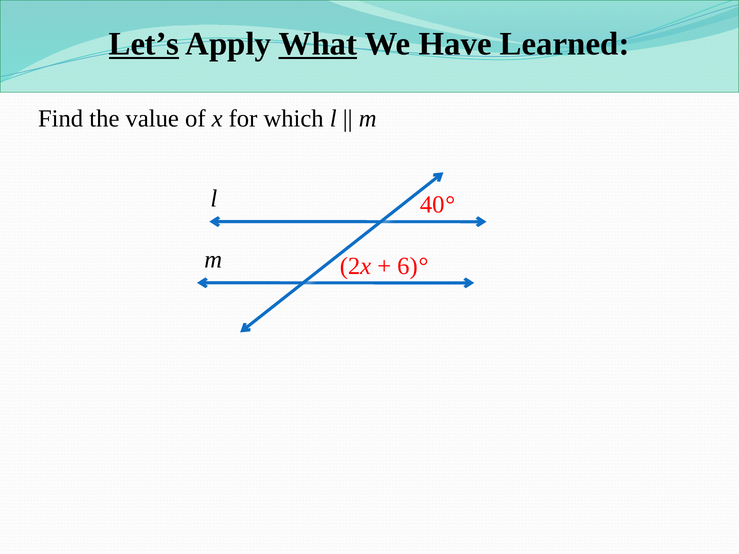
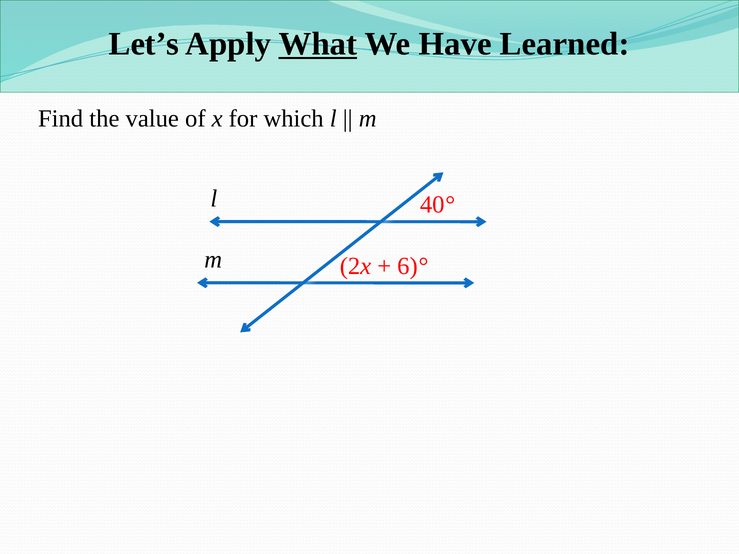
Let’s underline: present -> none
